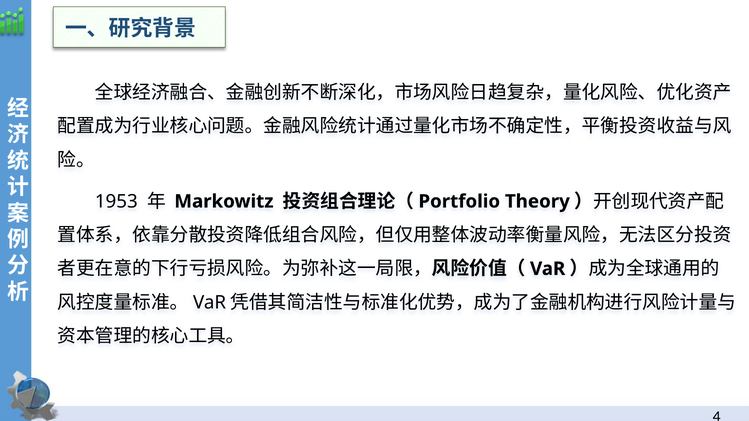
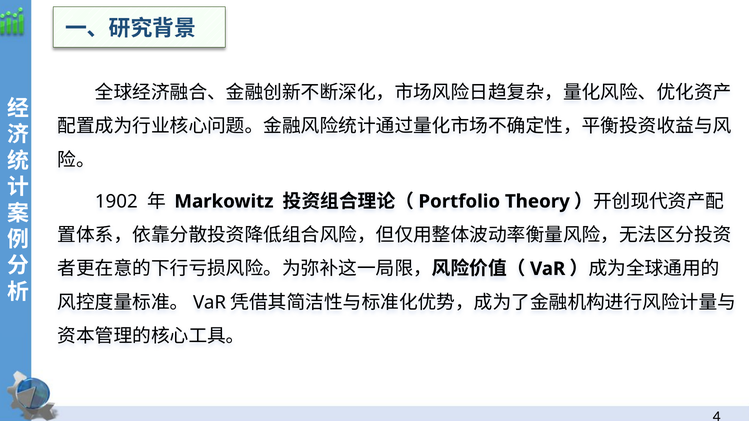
1953: 1953 -> 1902
